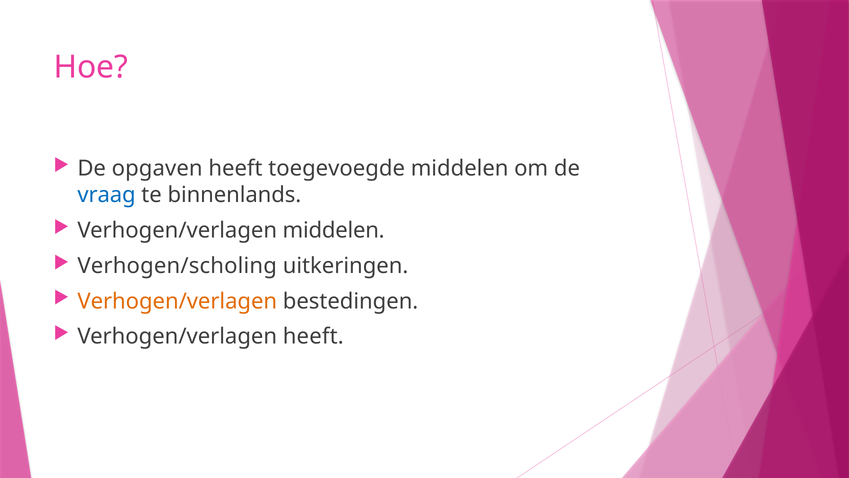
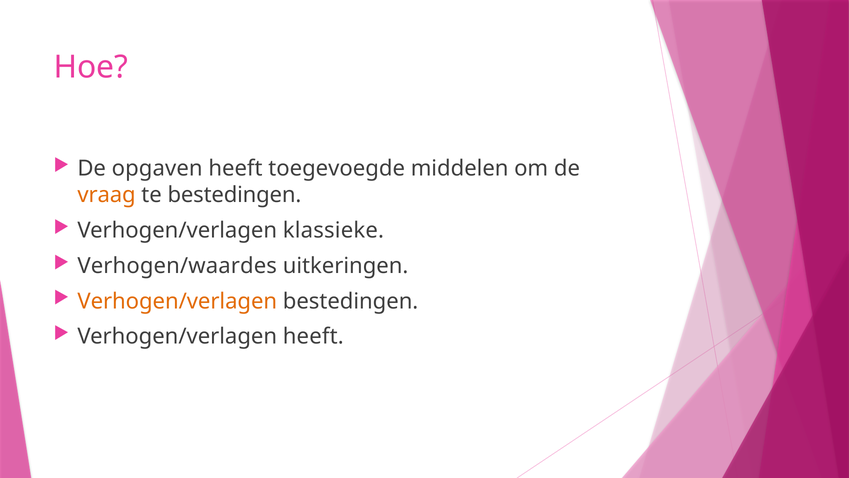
vraag colour: blue -> orange
te binnenlands: binnenlands -> bestedingen
Verhogen/verlagen middelen: middelen -> klassieke
Verhogen/scholing: Verhogen/scholing -> Verhogen/waardes
